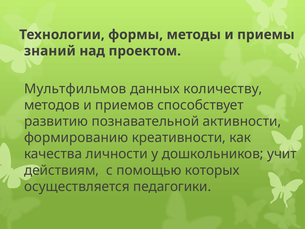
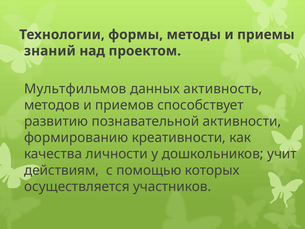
количеству: количеству -> активность
педагогики: педагогики -> участников
